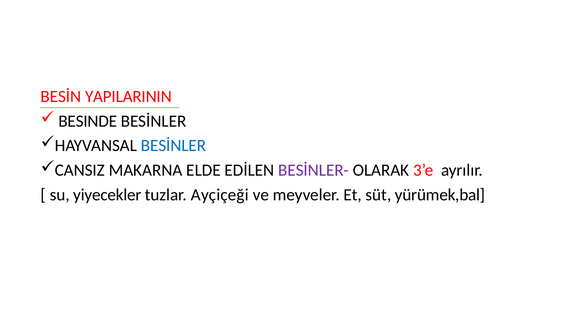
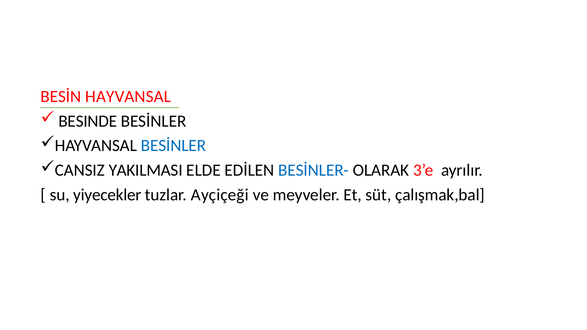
BESİN YAPILARININ: YAPILARININ -> HAYVANSAL
MAKARNA: MAKARNA -> YAKILMASI
BESİNLER- colour: purple -> blue
yürümek,bal: yürümek,bal -> çalışmak,bal
